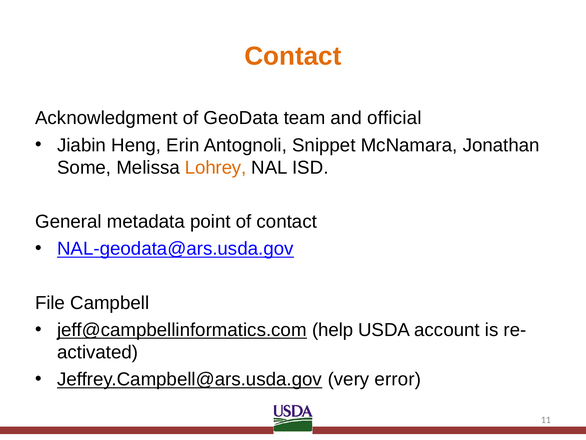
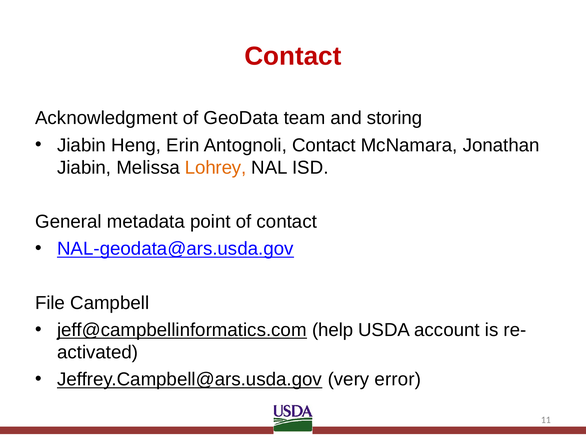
Contact at (293, 56) colour: orange -> red
official: official -> storing
Antognoli Snippet: Snippet -> Contact
Some at (84, 167): Some -> Jiabin
